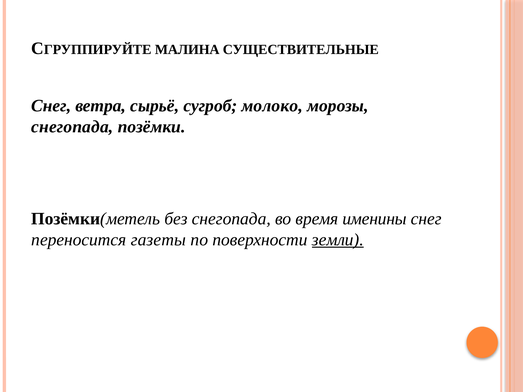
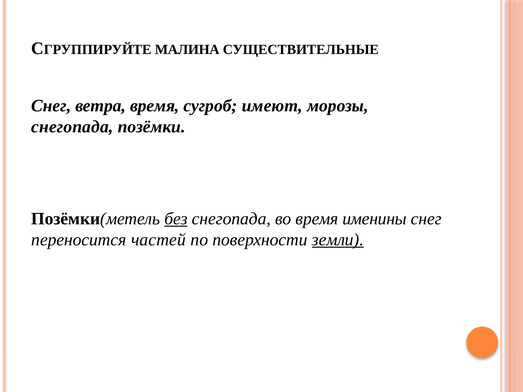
ветра сырьё: сырьё -> время
молоко: молоко -> имеют
без underline: none -> present
газеты: газеты -> частей
